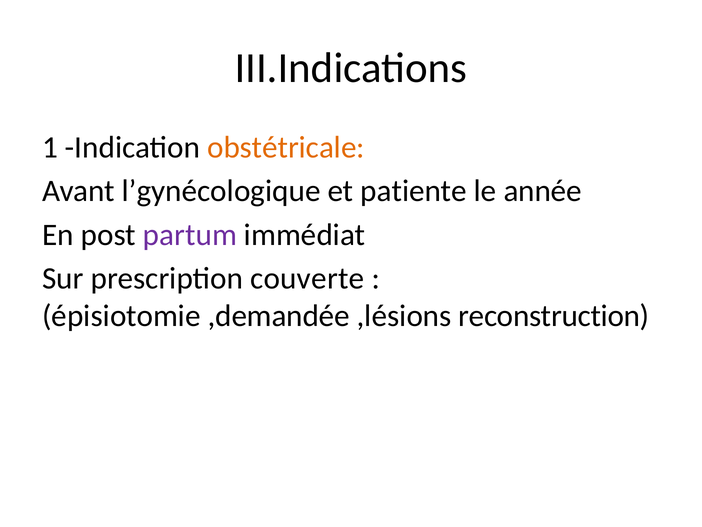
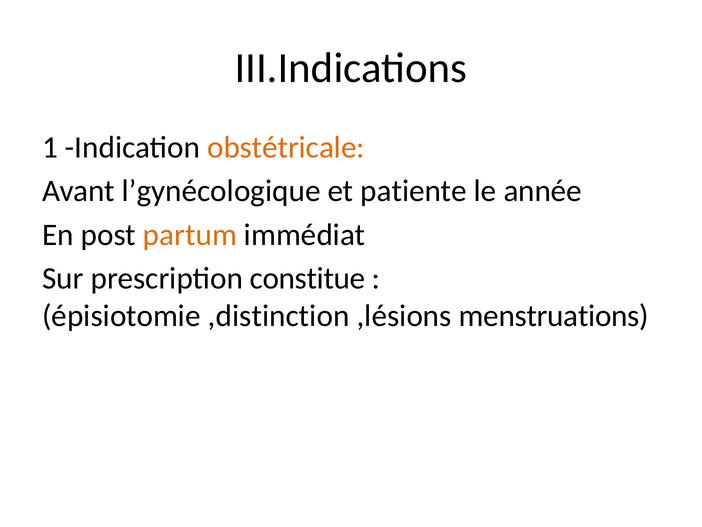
partum colour: purple -> orange
couverte: couverte -> constitue
,demandée: ,demandée -> ,distinction
reconstruction: reconstruction -> menstruations
